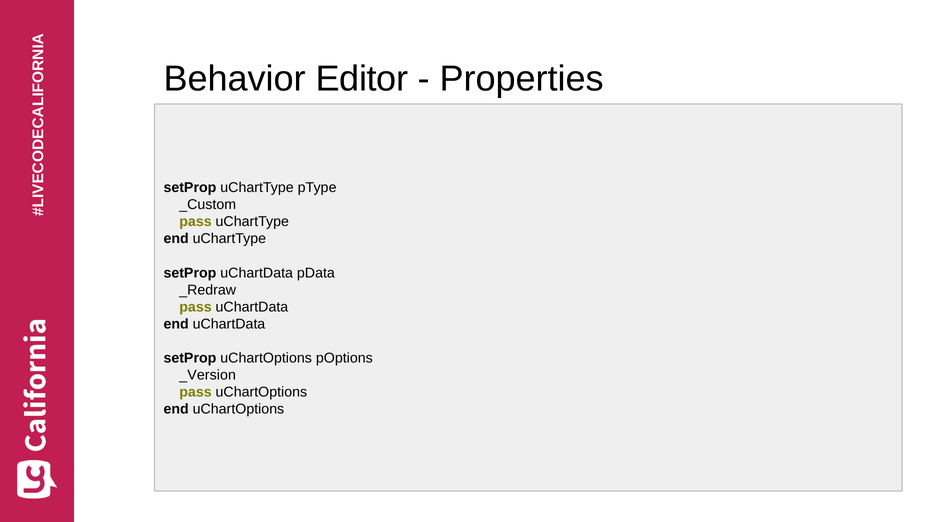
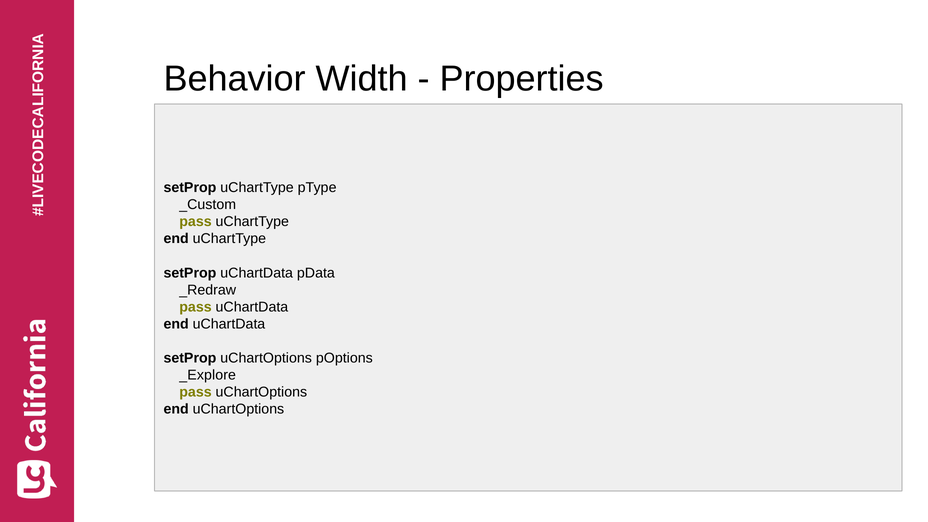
Editor: Editor -> Width
_Version: _Version -> _Explore
